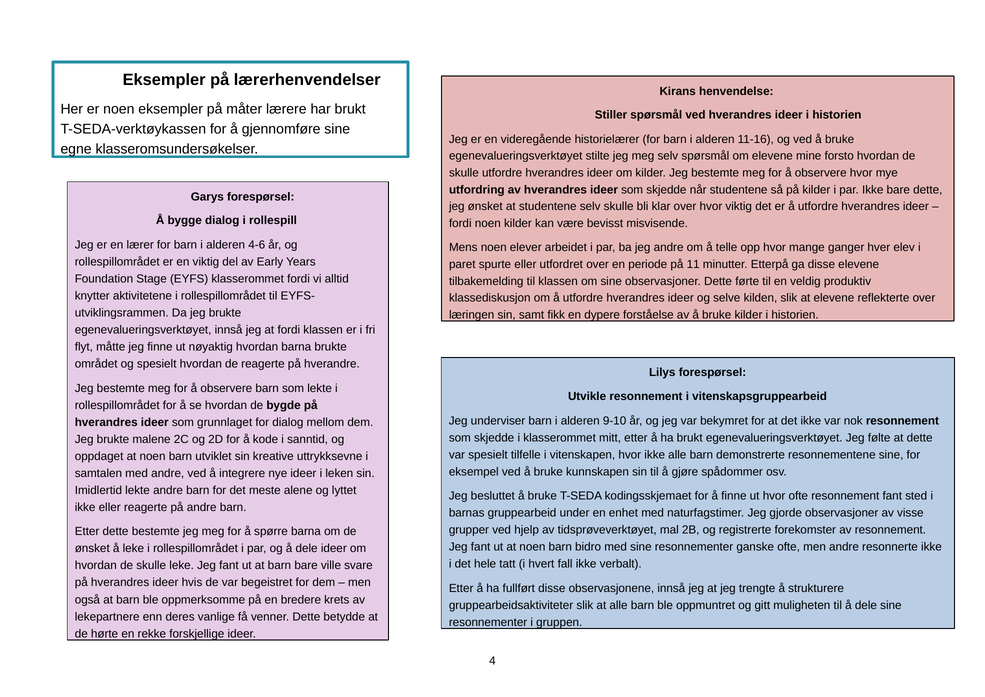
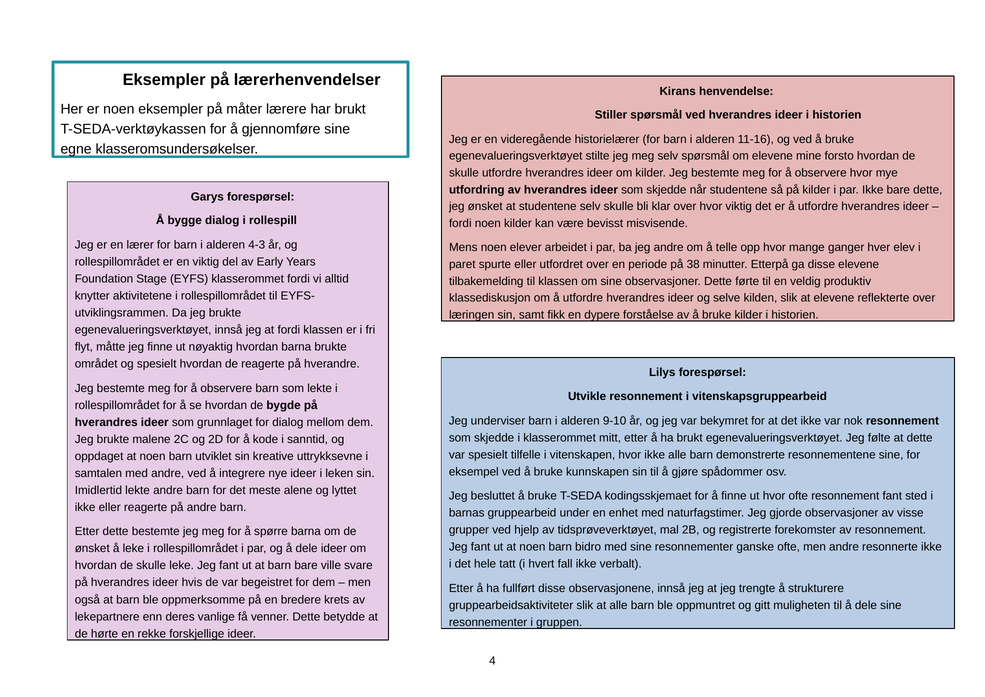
4-6: 4-6 -> 4-3
11: 11 -> 38
